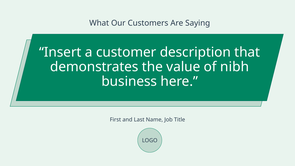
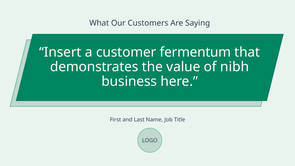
description: description -> fermentum
